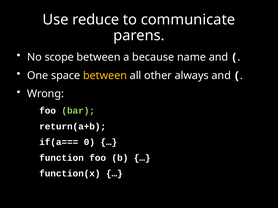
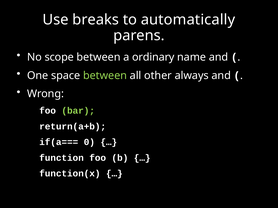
reduce: reduce -> breaks
communicate: communicate -> automatically
because: because -> ordinary
between at (105, 76) colour: yellow -> light green
